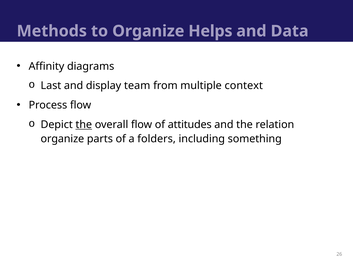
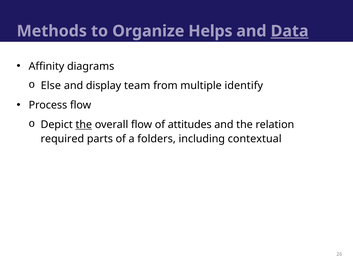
Data underline: none -> present
Last: Last -> Else
context: context -> identify
organize at (62, 139): organize -> required
something: something -> contextual
